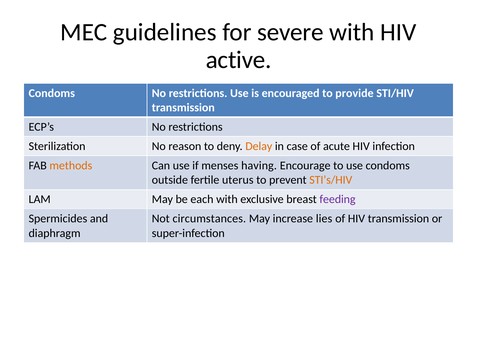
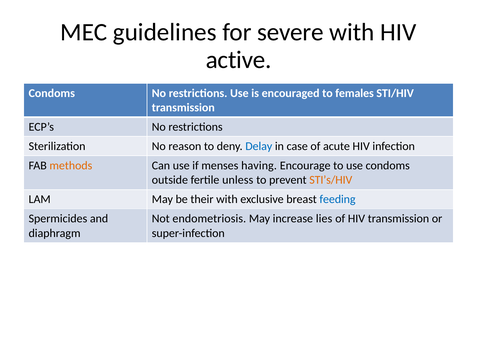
provide: provide -> females
Delay colour: orange -> blue
uterus: uterus -> unless
each: each -> their
feeding colour: purple -> blue
circumstances: circumstances -> endometriosis
